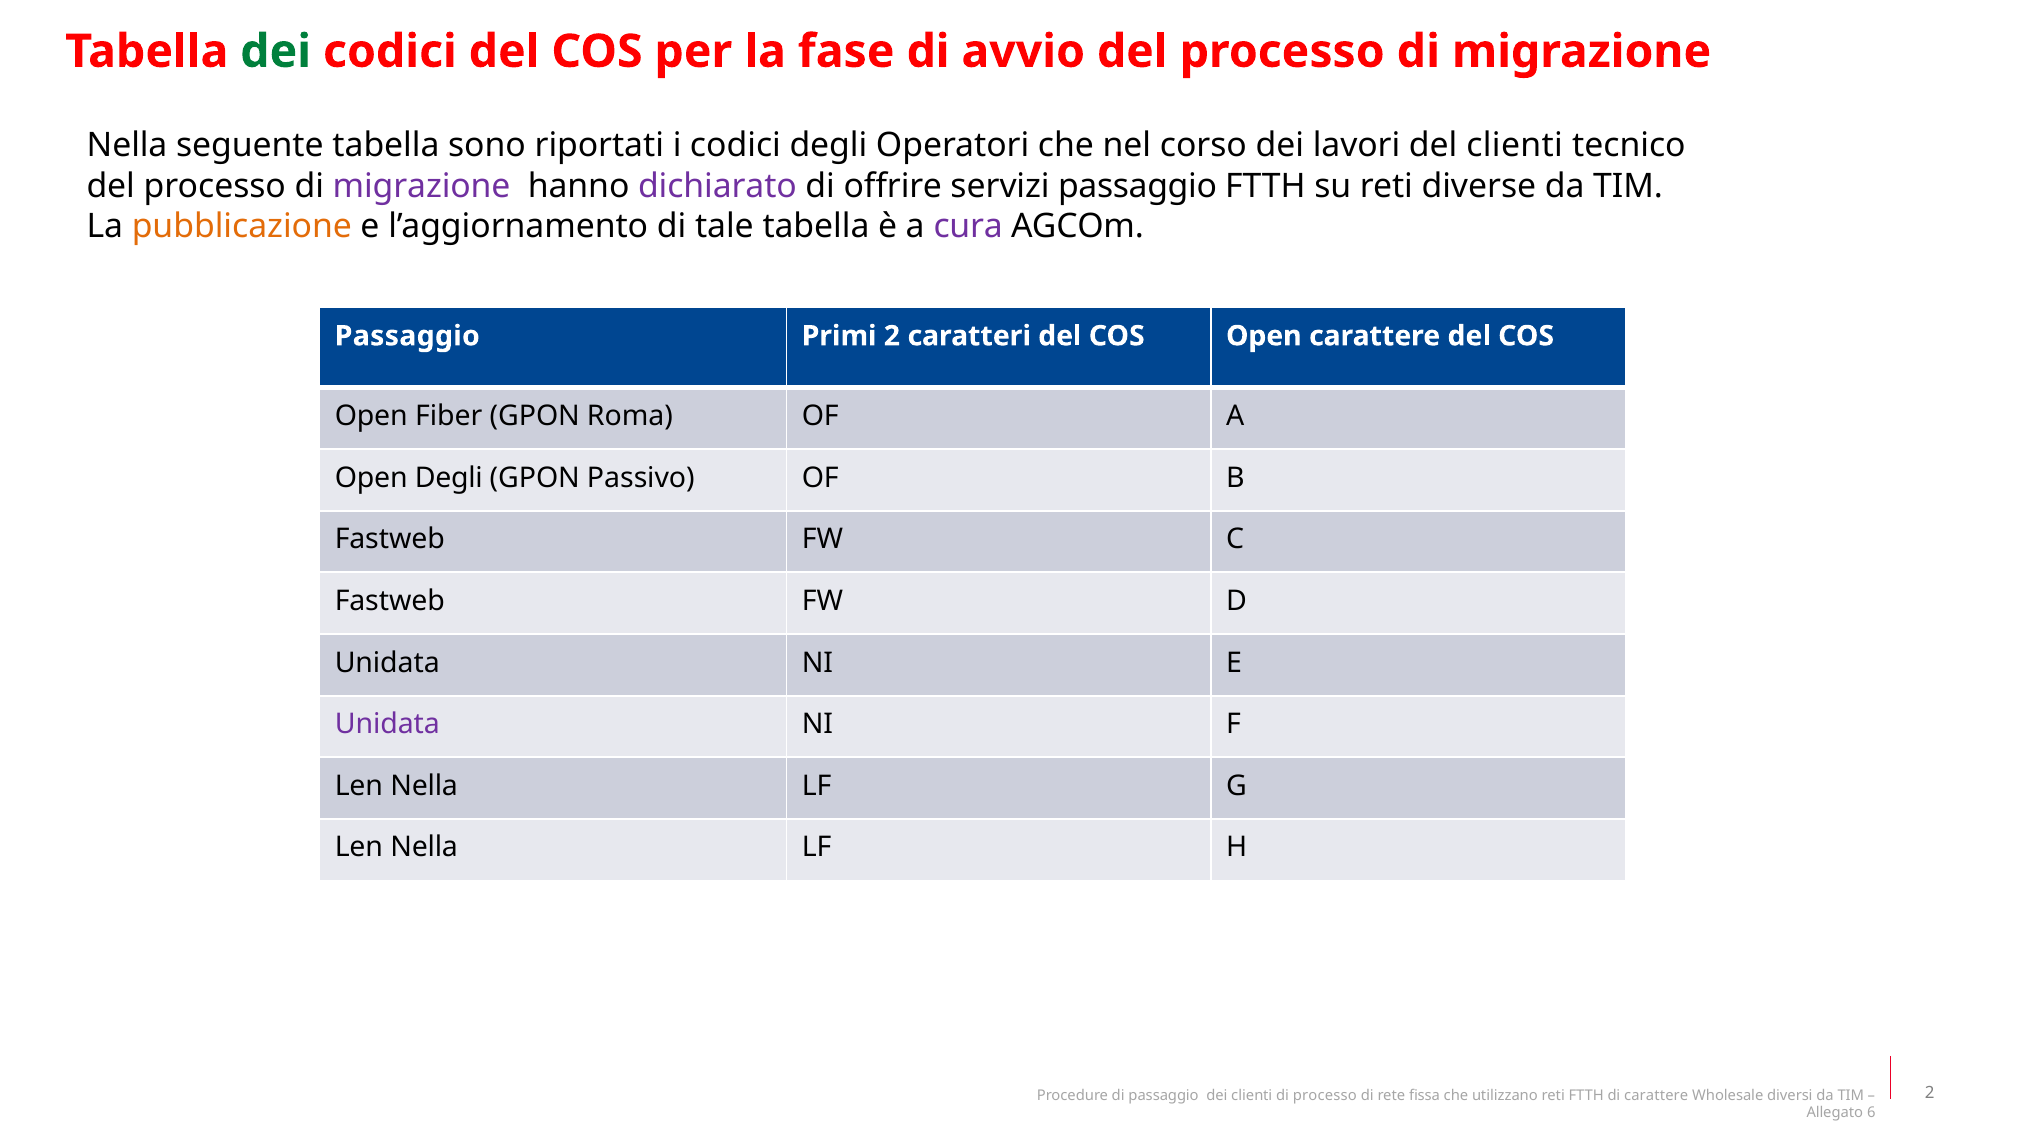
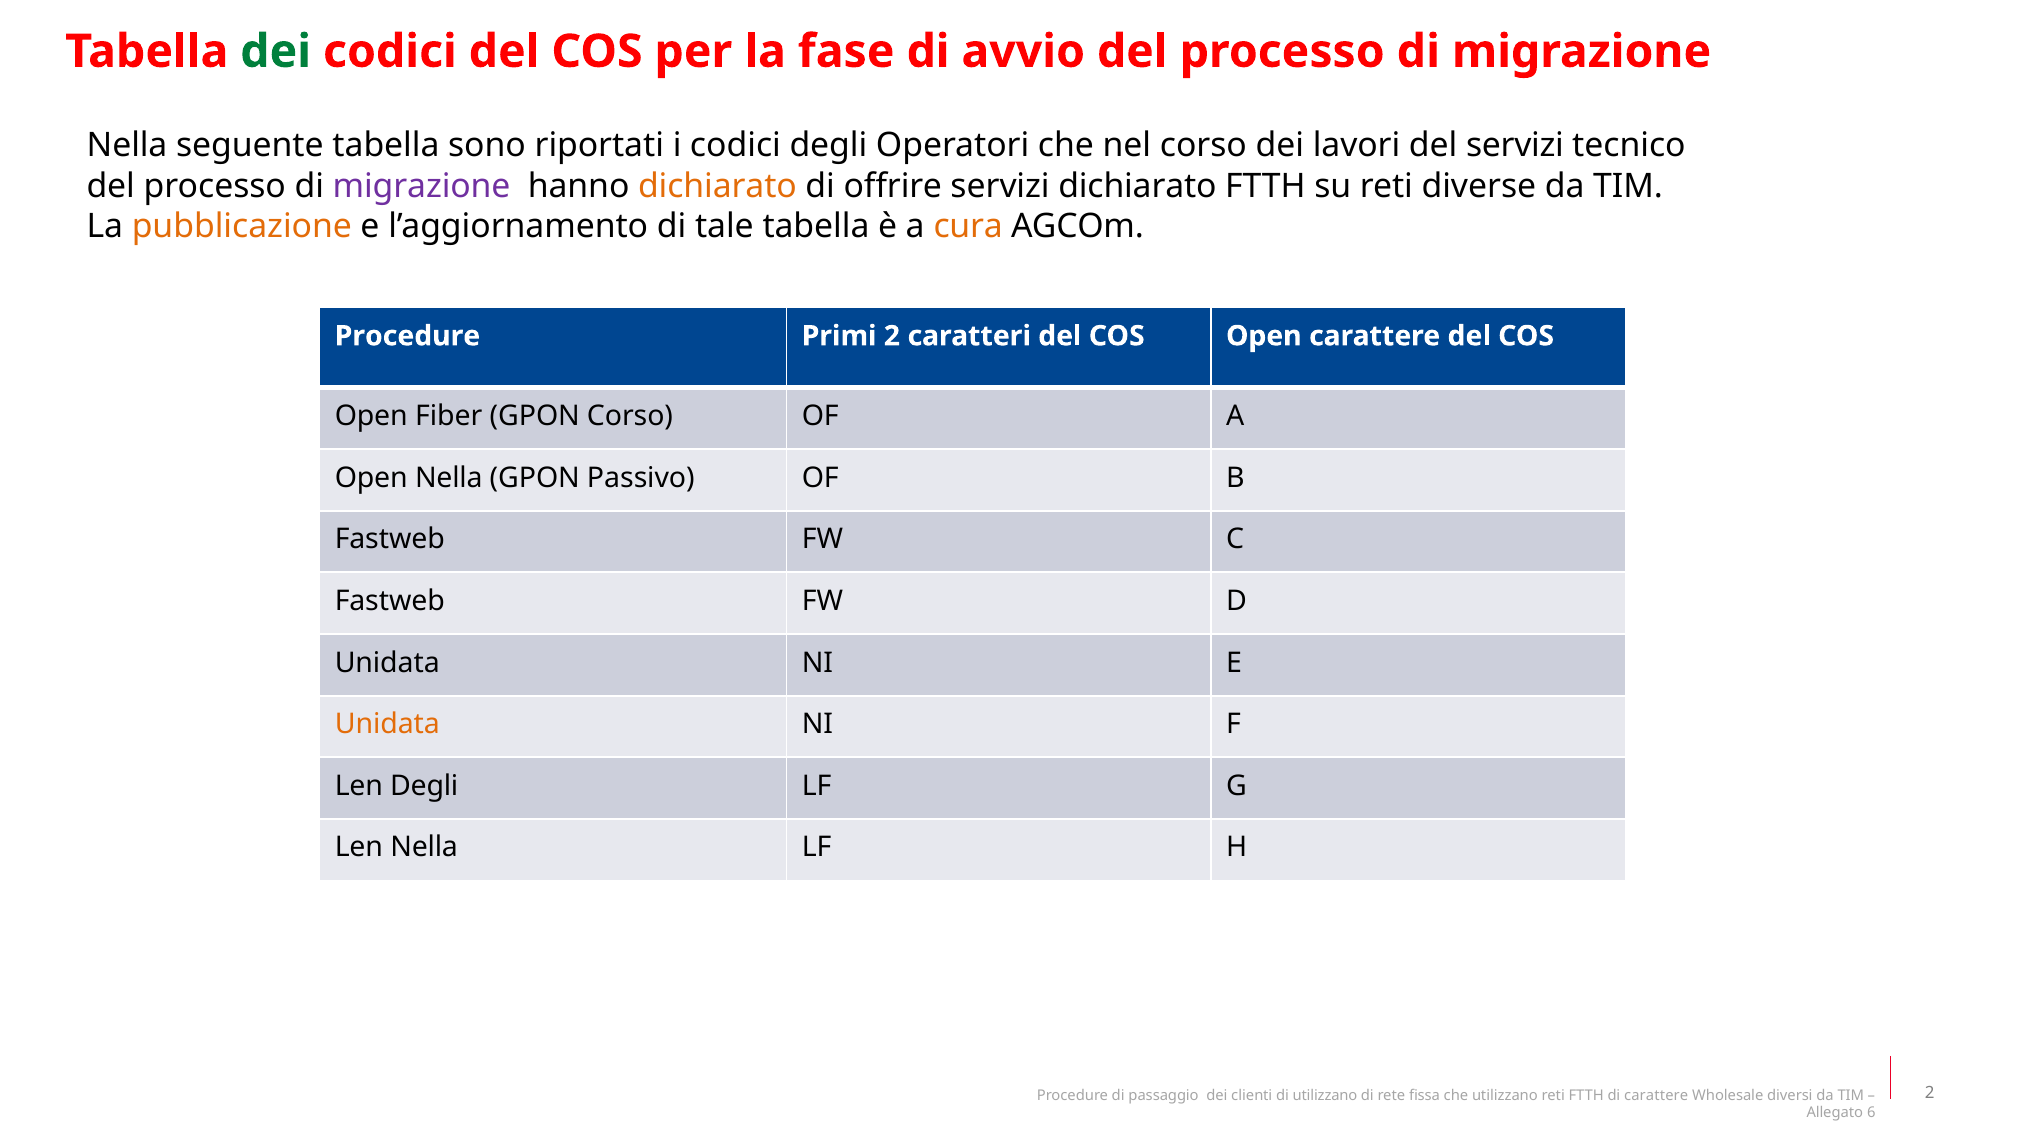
del clienti: clienti -> servizi
dichiarato at (717, 186) colour: purple -> orange
servizi passaggio: passaggio -> dichiarato
cura colour: purple -> orange
Passaggio at (407, 336): Passaggio -> Procedure
GPON Roma: Roma -> Corso
Open Degli: Degli -> Nella
Unidata at (387, 724) colour: purple -> orange
Nella at (424, 786): Nella -> Degli
di processo: processo -> utilizzano
